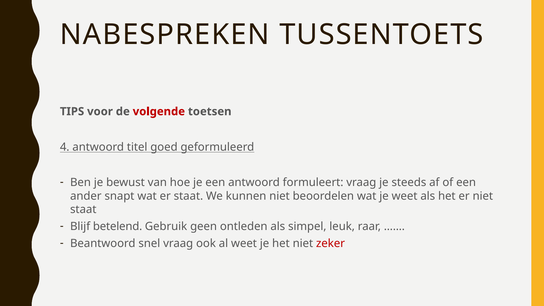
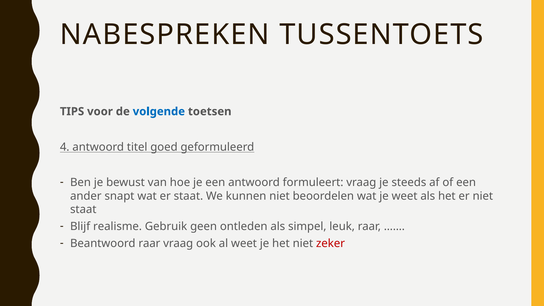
volgende colour: red -> blue
betelend: betelend -> realisme
Beantwoord snel: snel -> raar
